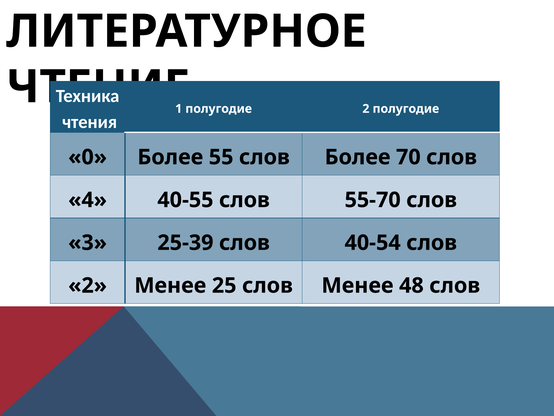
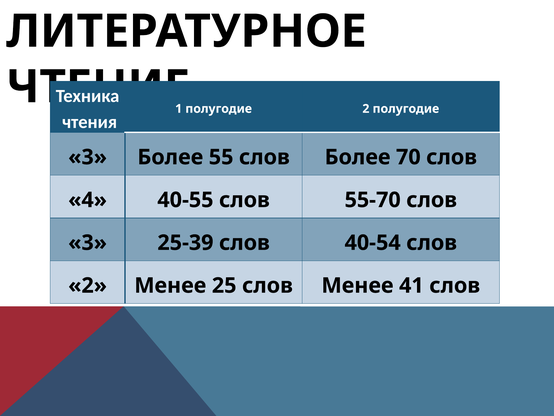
0 at (88, 157): 0 -> 3
48: 48 -> 41
